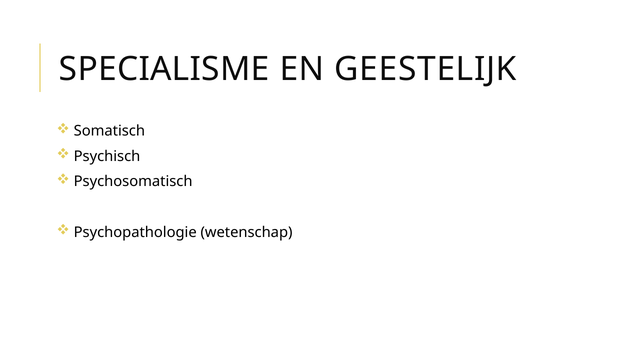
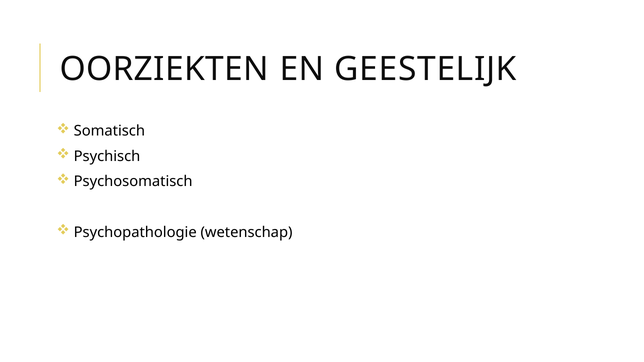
SPECIALISME: SPECIALISME -> OORZIEKTEN
